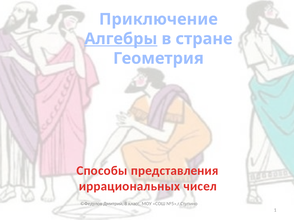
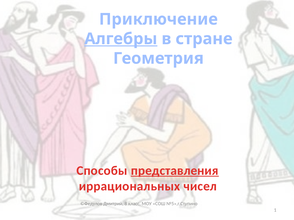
представления underline: none -> present
